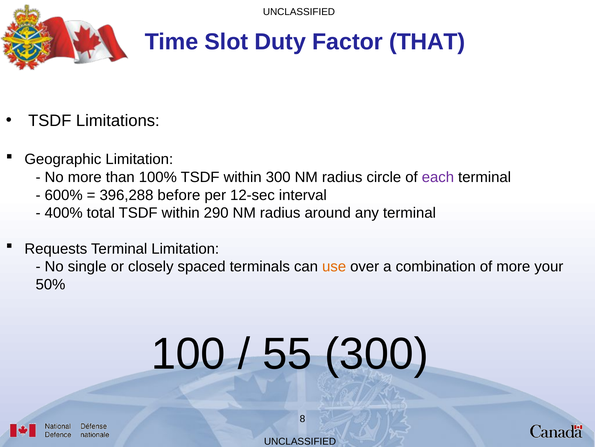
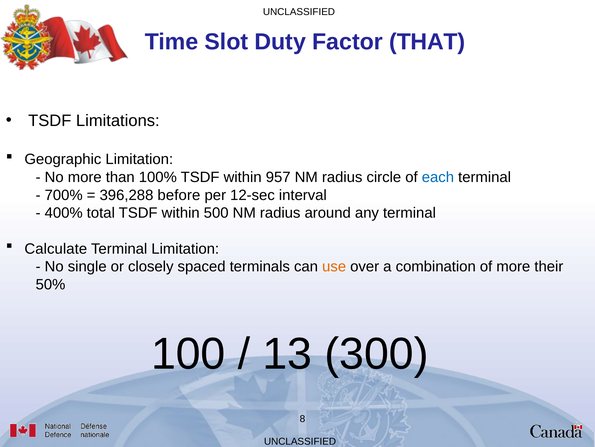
within 300: 300 -> 957
each colour: purple -> blue
600%: 600% -> 700%
290: 290 -> 500
Requests: Requests -> Calculate
your: your -> their
55: 55 -> 13
